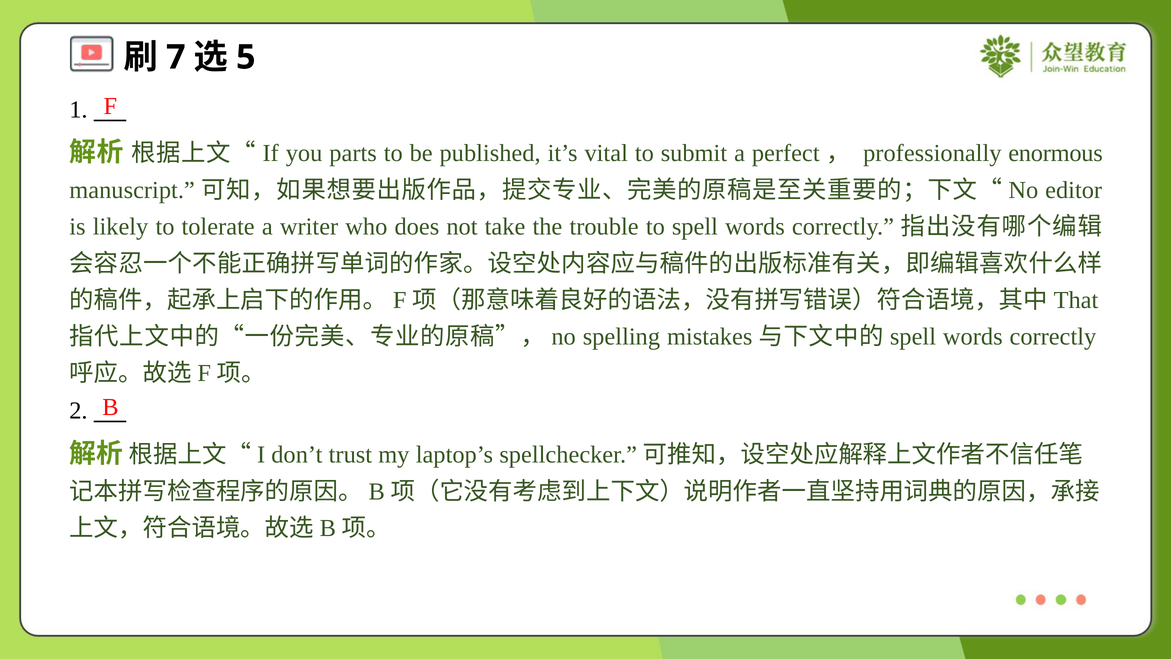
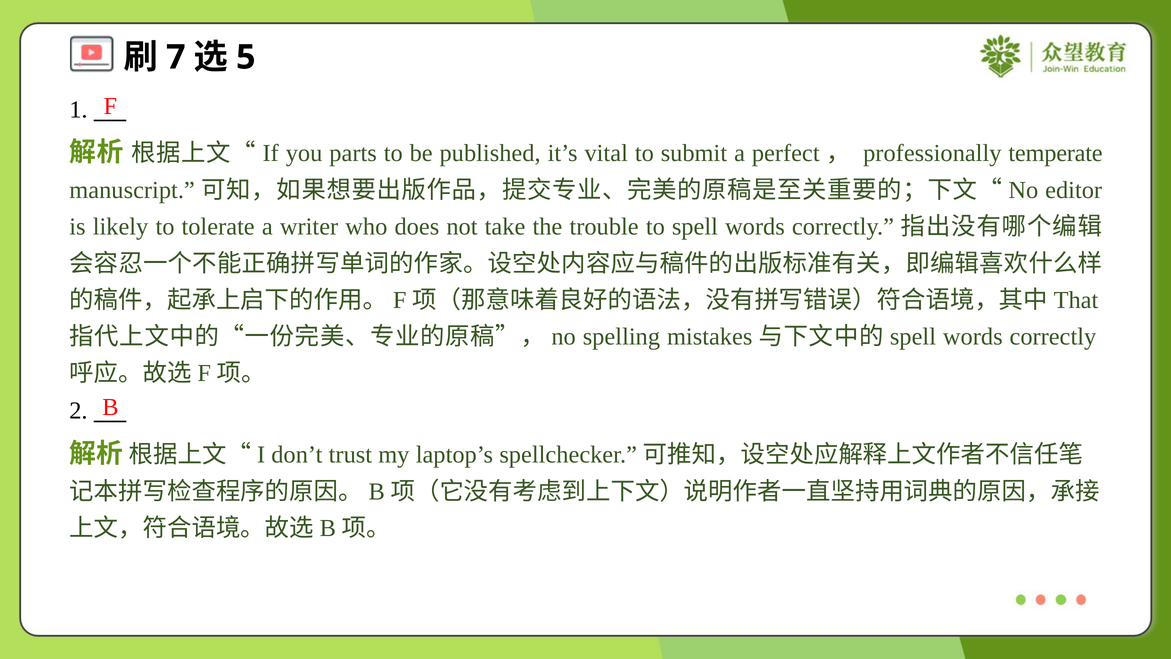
enormous: enormous -> temperate
